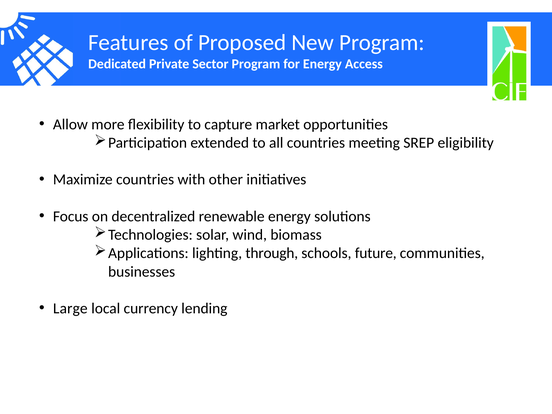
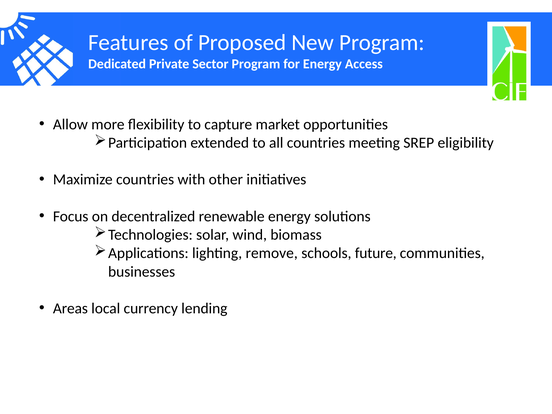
through: through -> remove
Large: Large -> Areas
